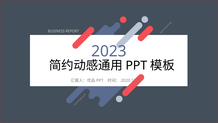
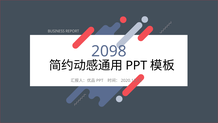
2023: 2023 -> 2098
